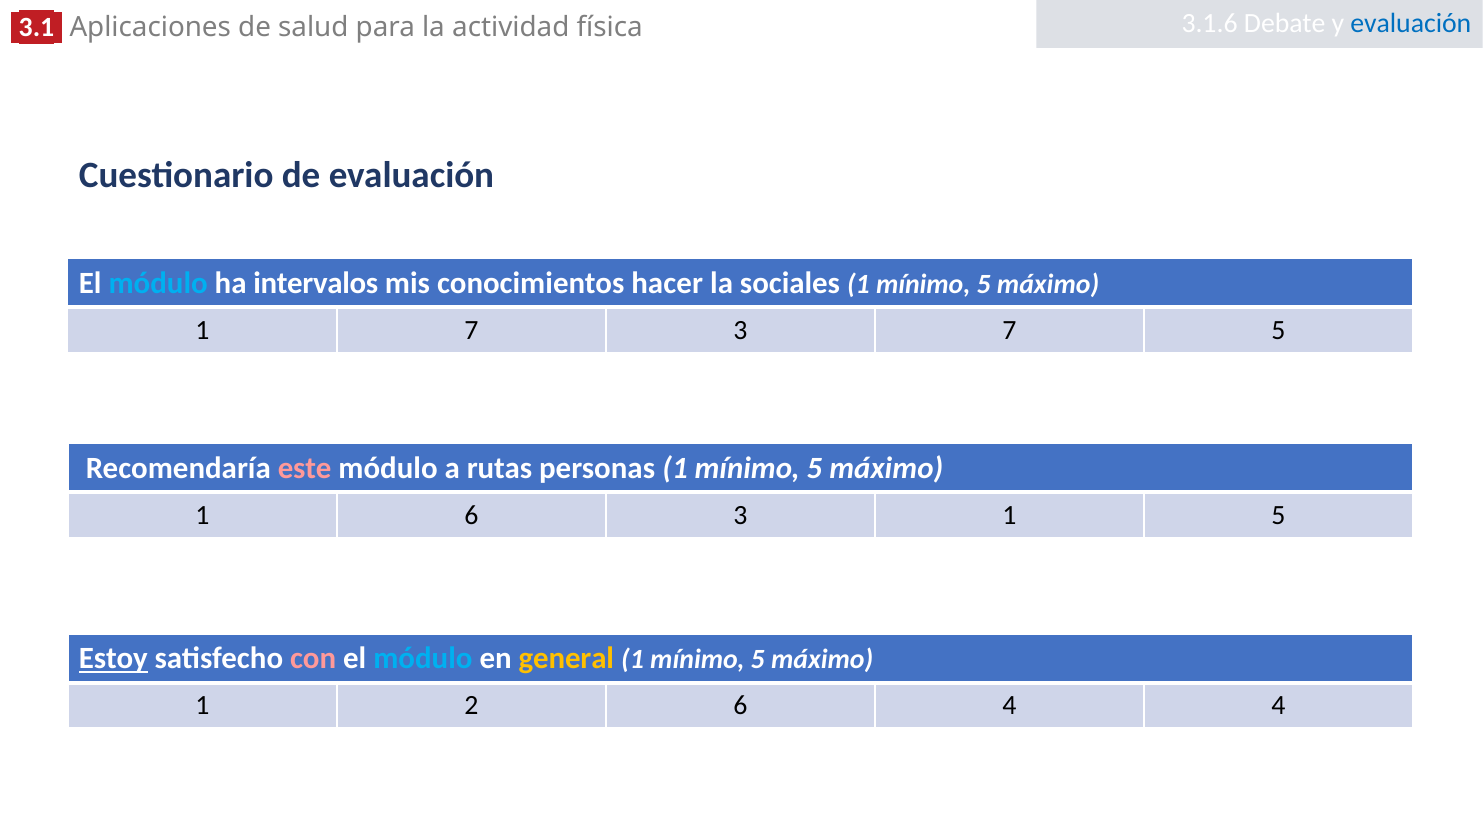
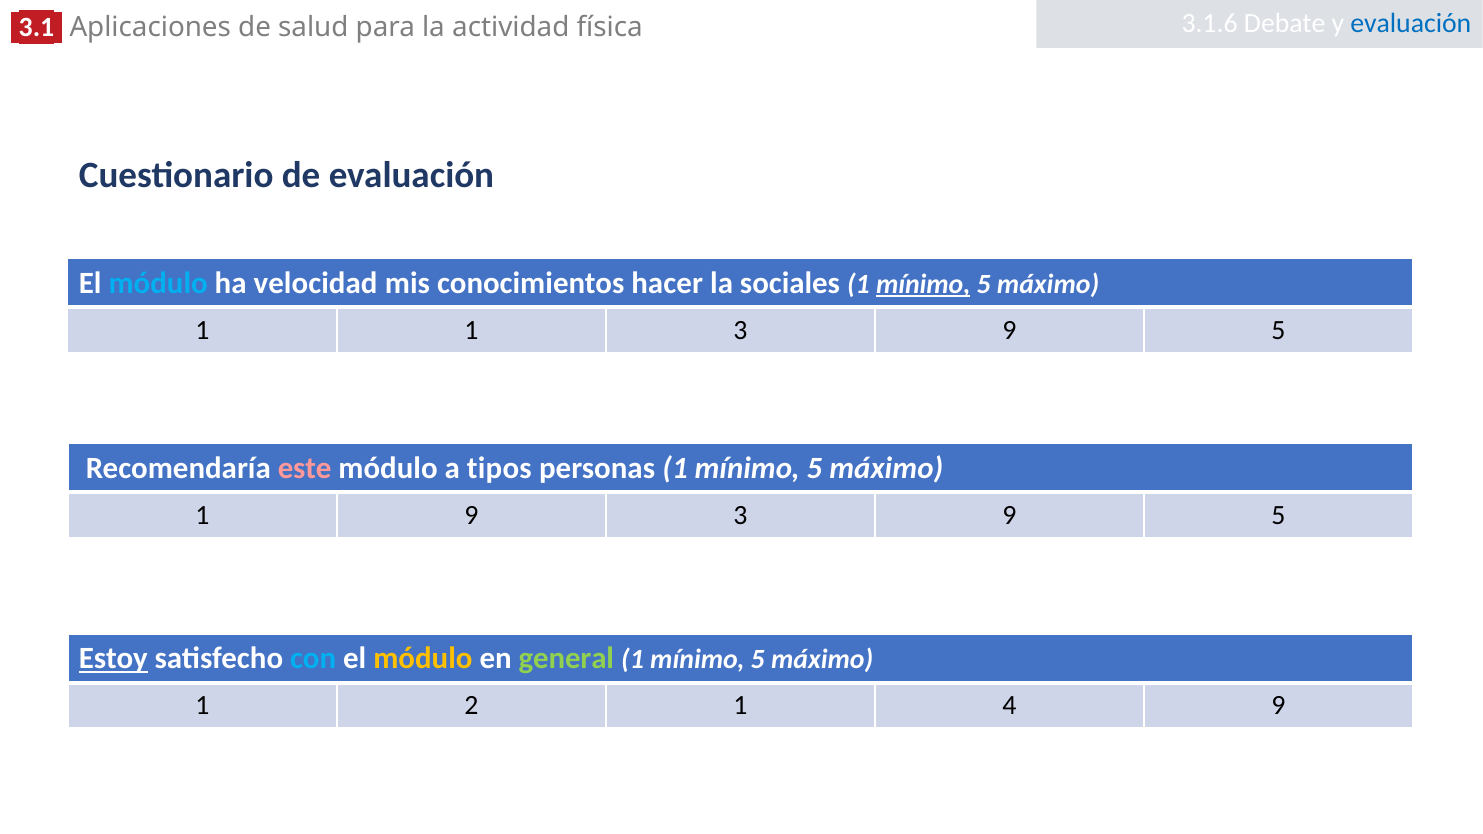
intervalos: intervalos -> velocidad
mínimo at (923, 284) underline: none -> present
1 7: 7 -> 1
7 at (1009, 330): 7 -> 9
rutas: rutas -> tipos
1 6: 6 -> 9
1 at (1009, 515): 1 -> 9
con colour: pink -> light blue
módulo at (423, 659) colour: light blue -> yellow
general colour: yellow -> light green
2 6: 6 -> 1
4 4: 4 -> 9
